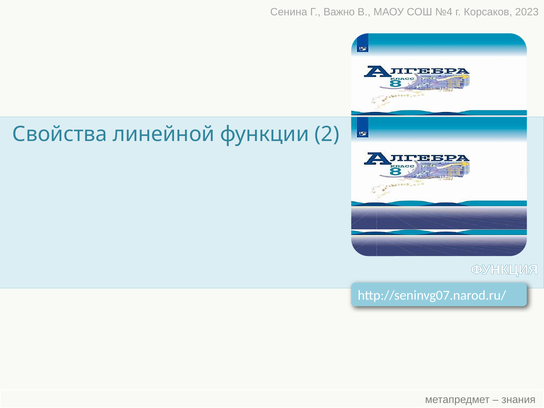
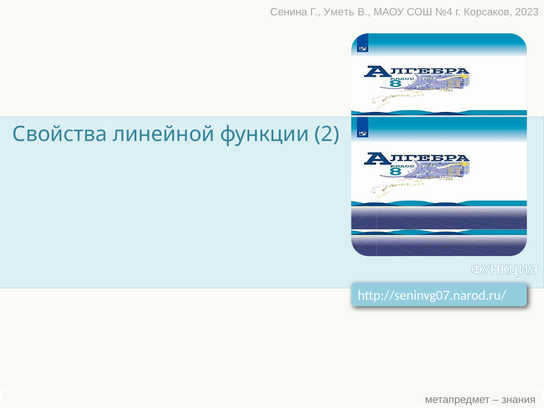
Важно: Важно -> Уметь
